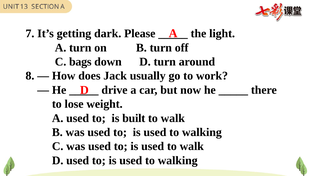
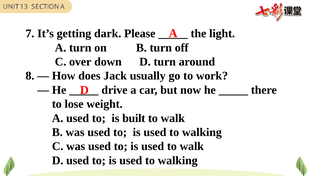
bags: bags -> over
